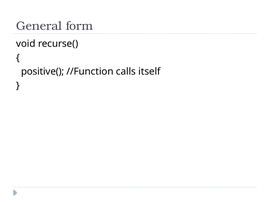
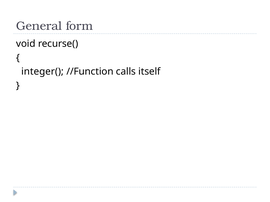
positive(: positive( -> integer(
